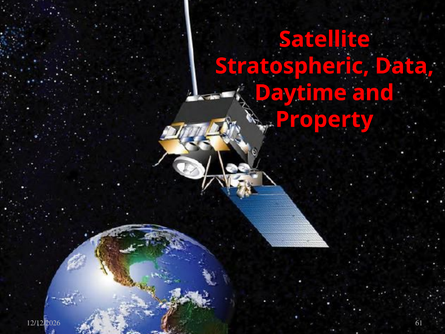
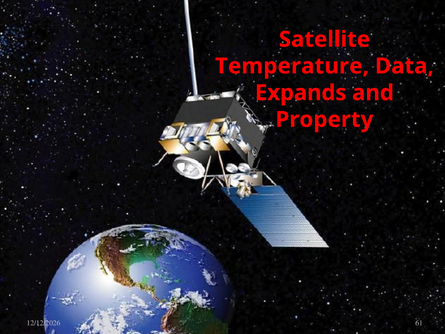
Stratospheric: Stratospheric -> Temperature
Daytime: Daytime -> Expands
